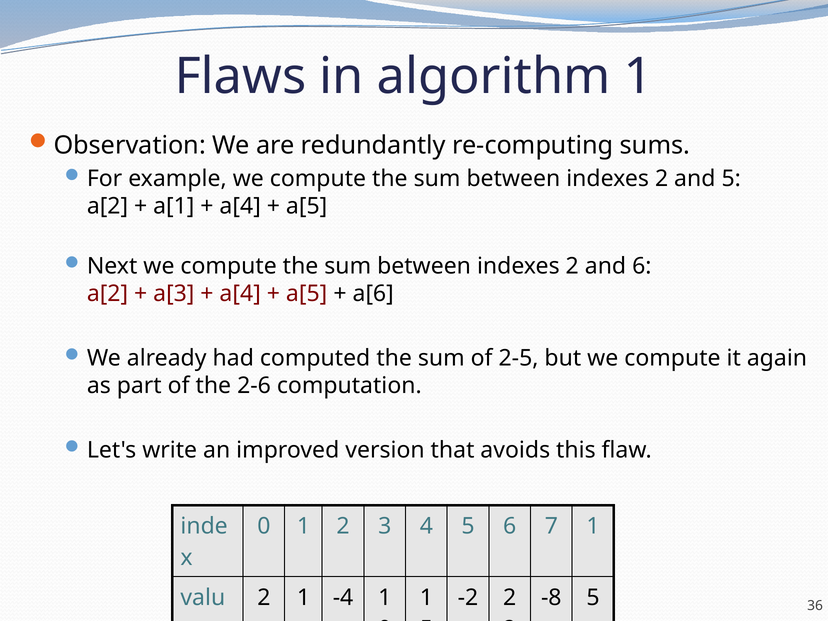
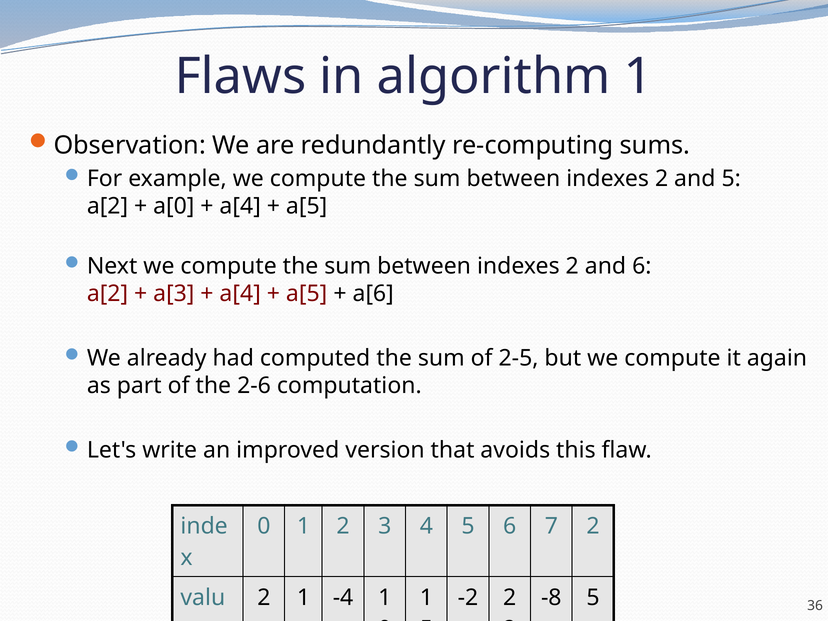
a[1: a[1 -> a[0
7 1: 1 -> 2
